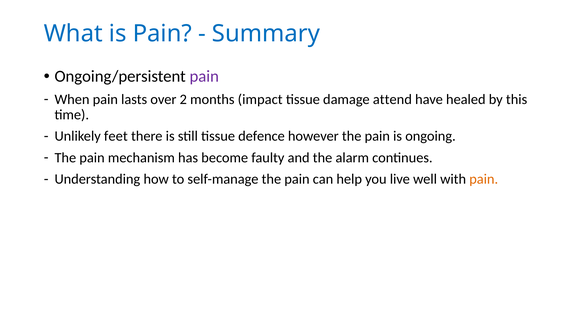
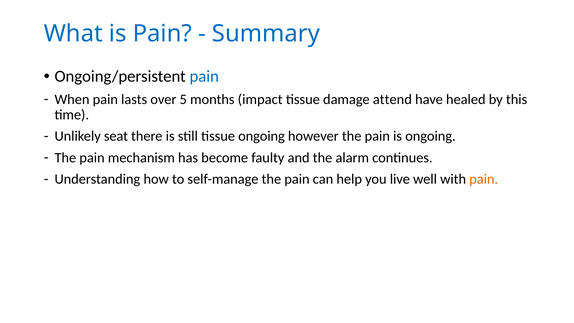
pain at (204, 76) colour: purple -> blue
2: 2 -> 5
feet: feet -> seat
tissue defence: defence -> ongoing
